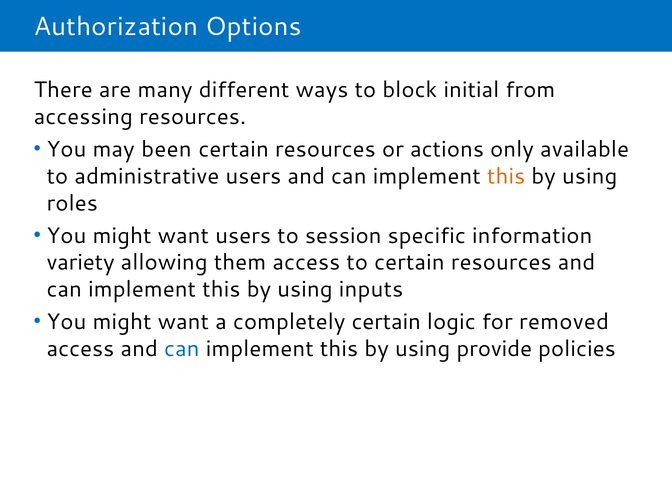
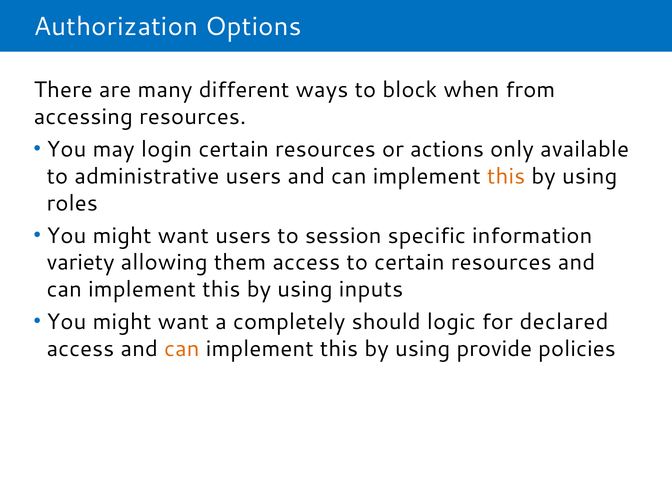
initial: initial -> when
been: been -> login
completely certain: certain -> should
removed: removed -> declared
can at (182, 349) colour: blue -> orange
